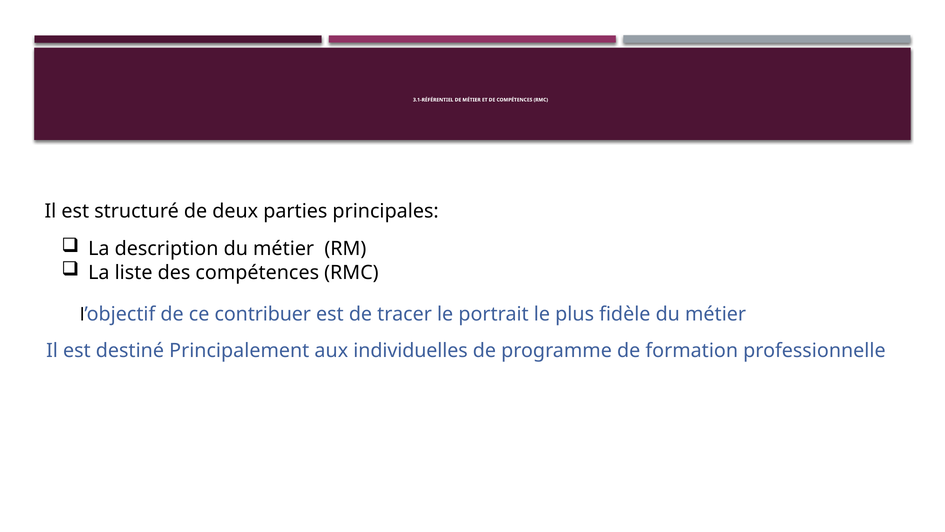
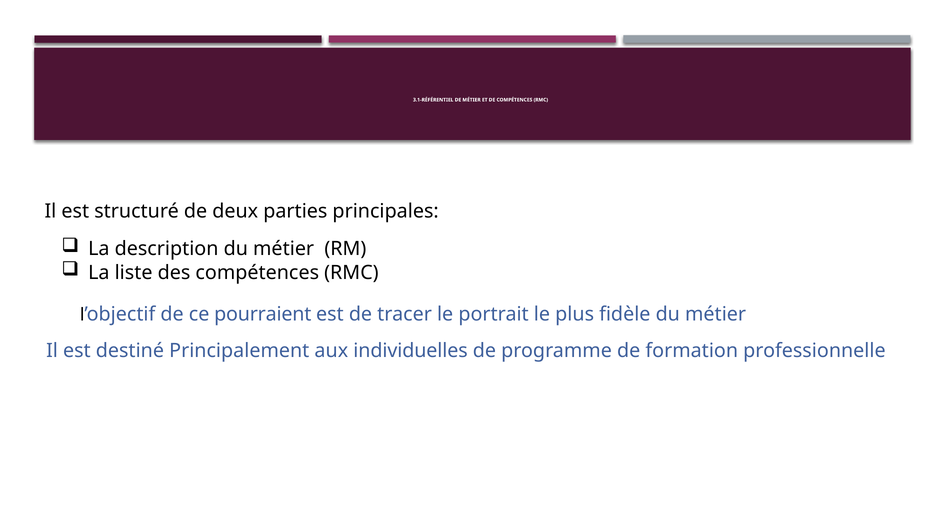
contribuer: contribuer -> pourraient
